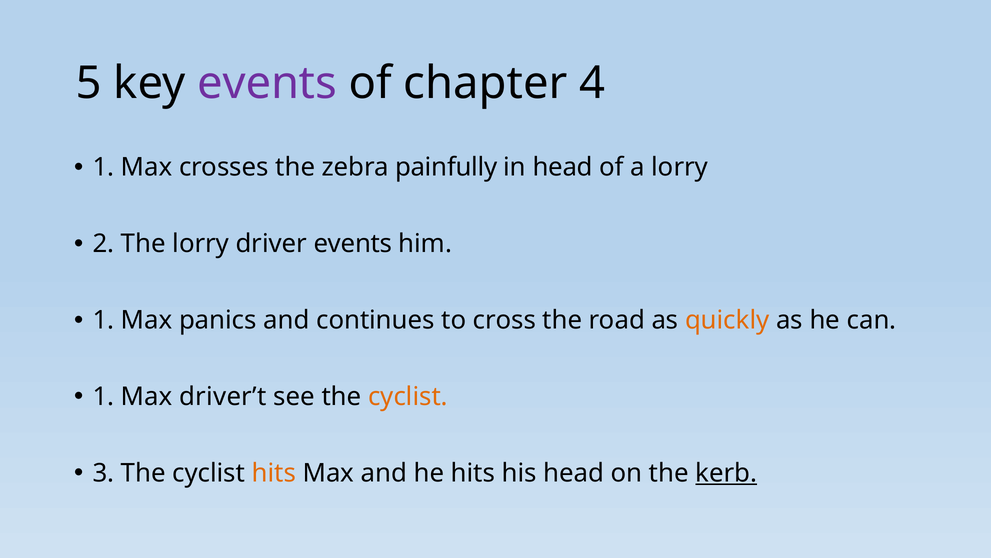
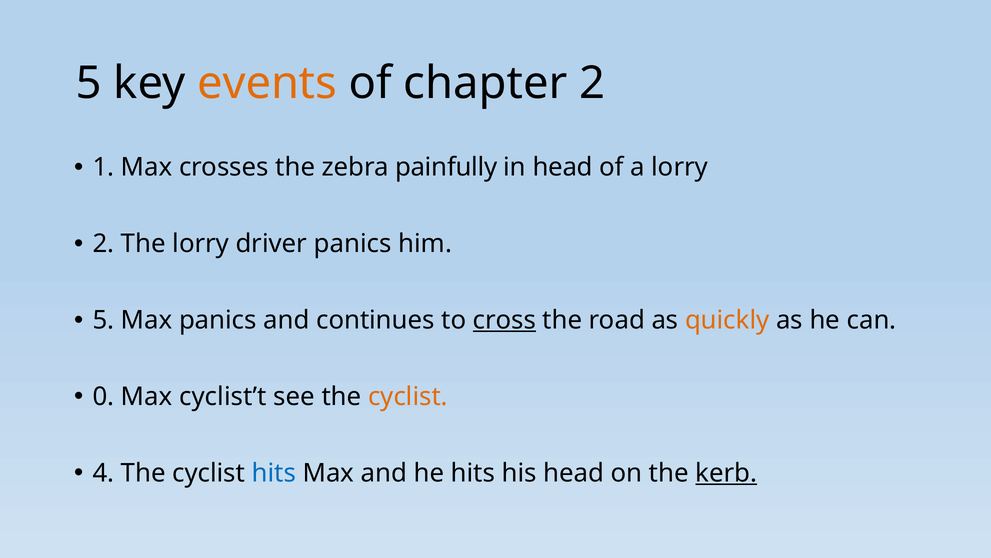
events at (267, 83) colour: purple -> orange
chapter 4: 4 -> 2
driver events: events -> panics
1 at (103, 320): 1 -> 5
cross underline: none -> present
1 at (103, 396): 1 -> 0
driver’t: driver’t -> cyclist’t
3: 3 -> 4
hits at (274, 473) colour: orange -> blue
